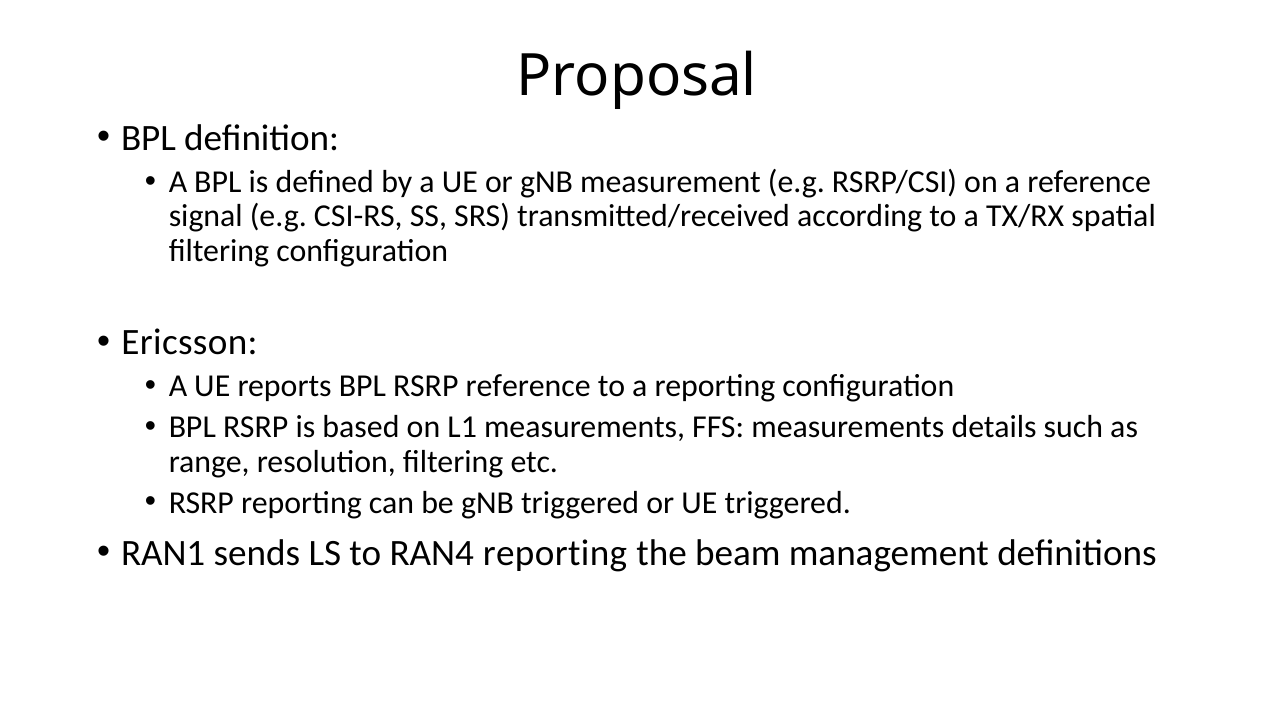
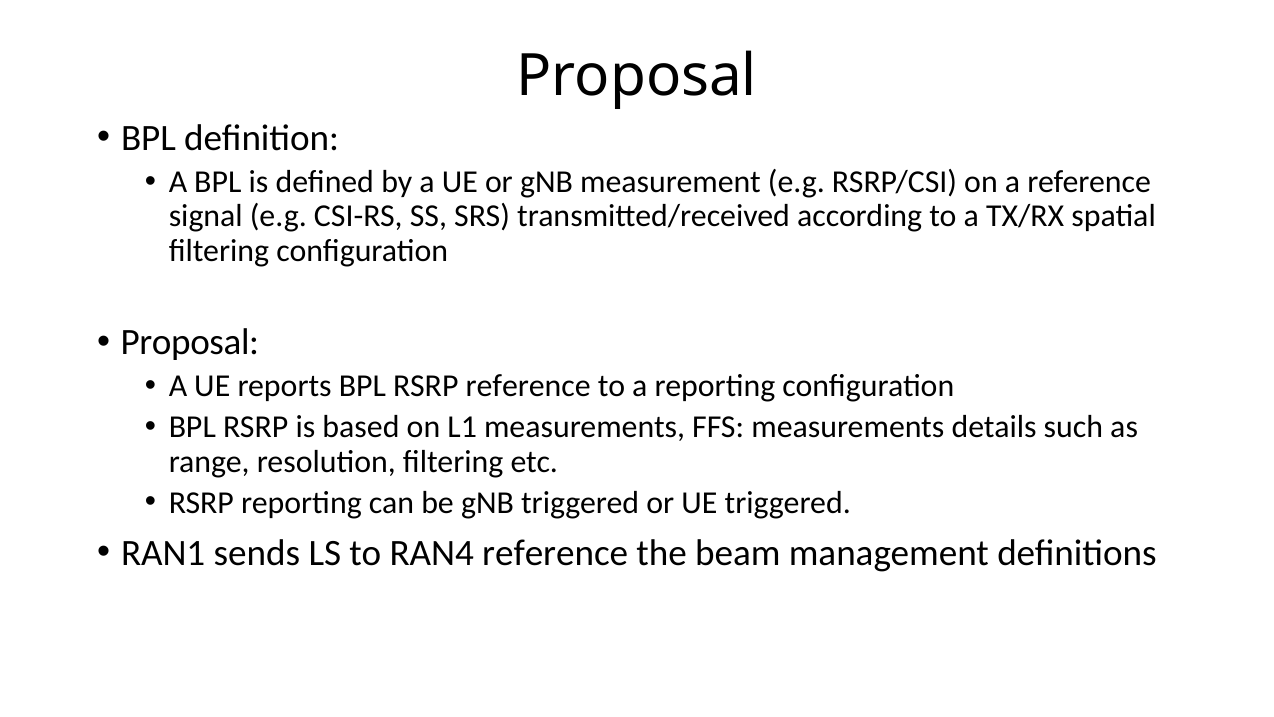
Ericsson at (189, 342): Ericsson -> Proposal
RAN4 reporting: reporting -> reference
